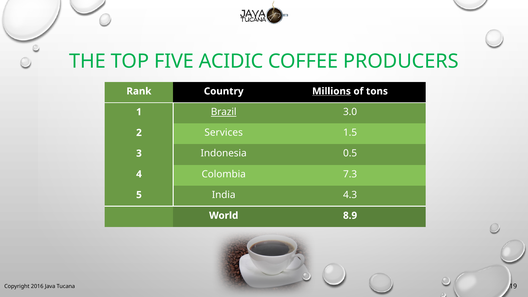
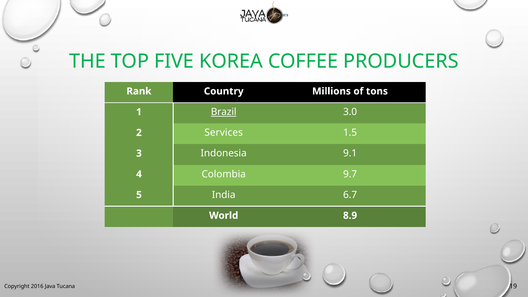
ACIDIC: ACIDIC -> KOREA
Millions underline: present -> none
0.5: 0.5 -> 9.1
7.3: 7.3 -> 9.7
4.3: 4.3 -> 6.7
